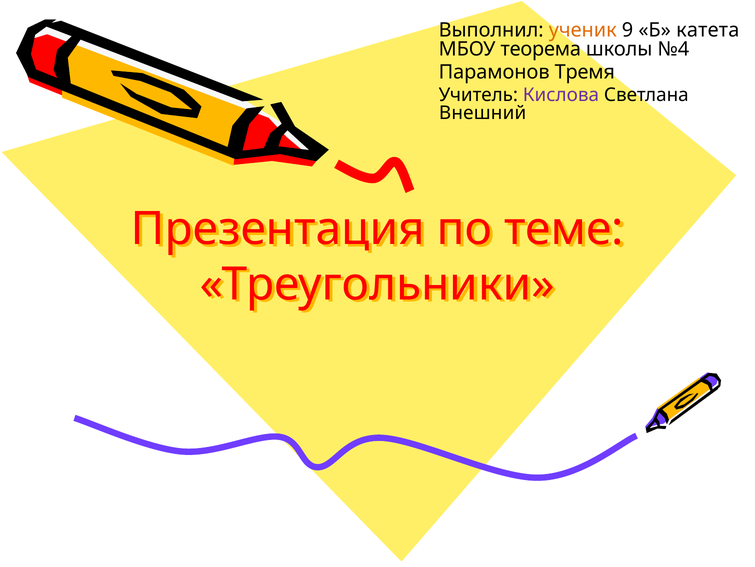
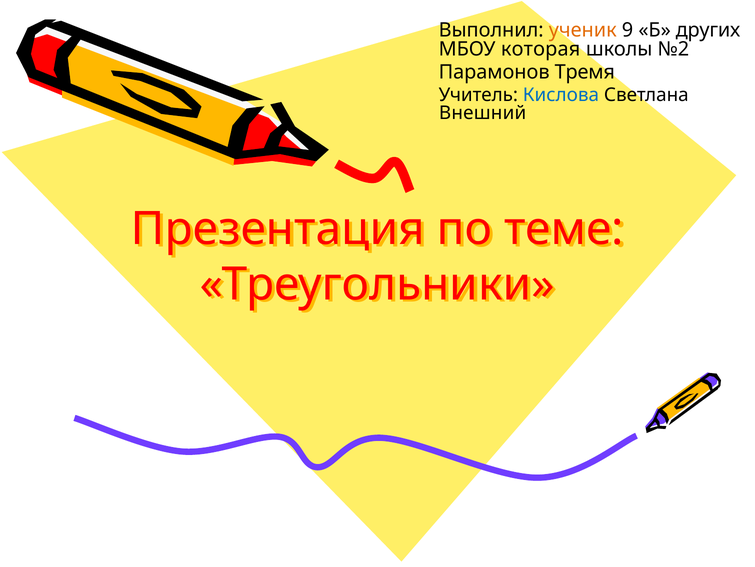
катета: катета -> других
теорема: теорема -> которая
№4: №4 -> №2
Кислова colour: purple -> blue
